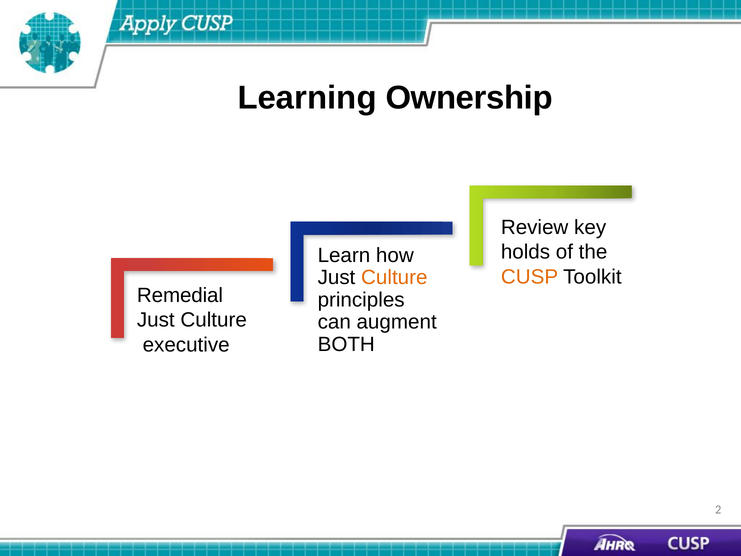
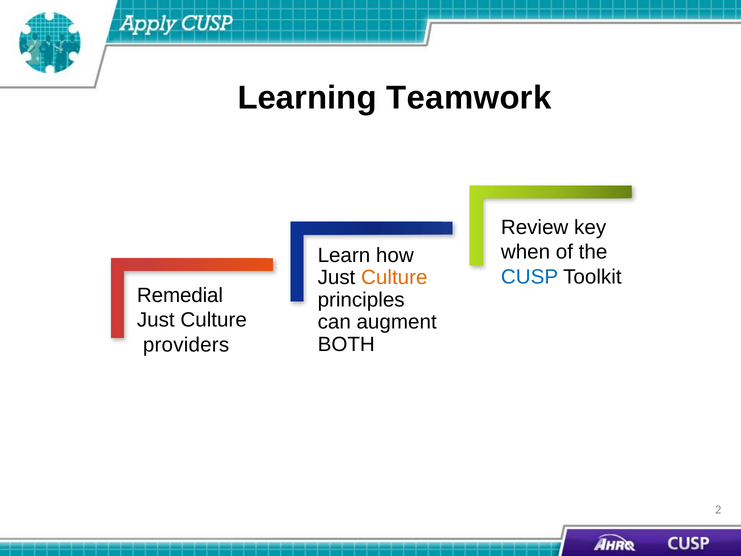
Ownership: Ownership -> Teamwork
holds: holds -> when
CUSP colour: orange -> blue
executive: executive -> providers
